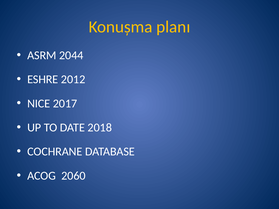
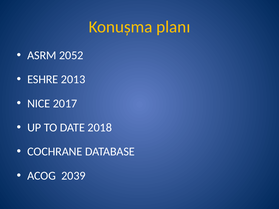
2044: 2044 -> 2052
2012: 2012 -> 2013
2060: 2060 -> 2039
